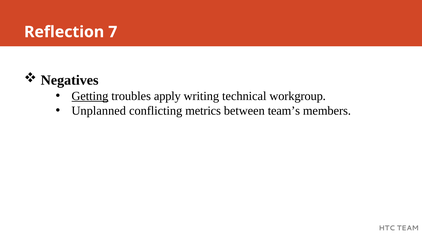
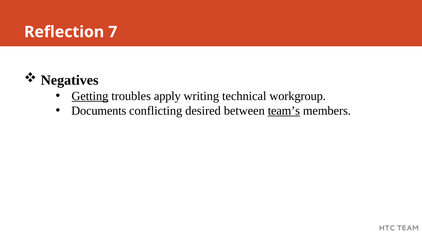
Unplanned: Unplanned -> Documents
metrics: metrics -> desired
team’s underline: none -> present
